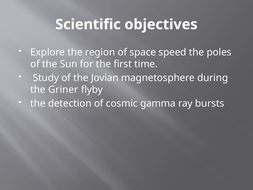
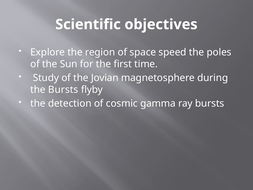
the Griner: Griner -> Bursts
